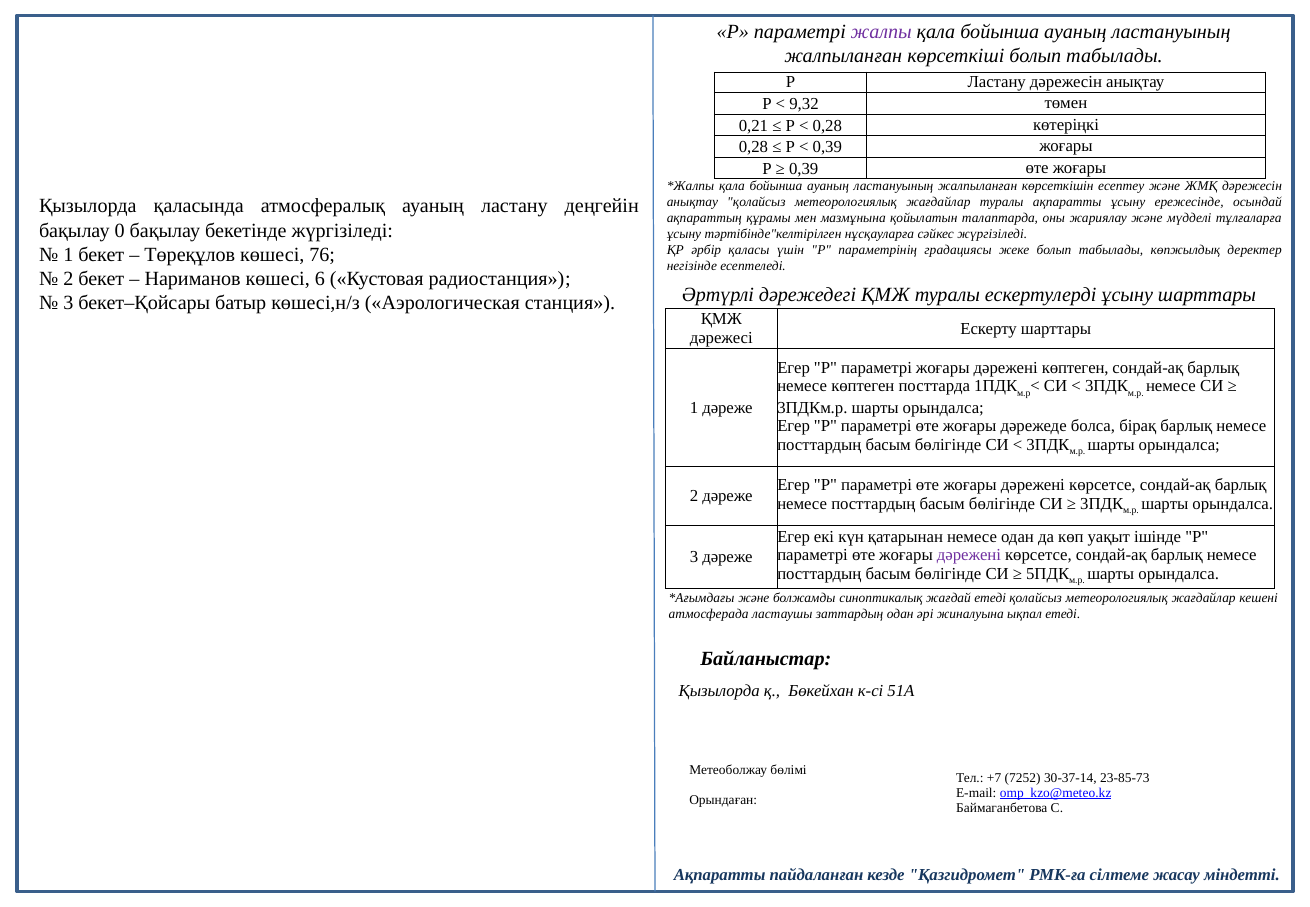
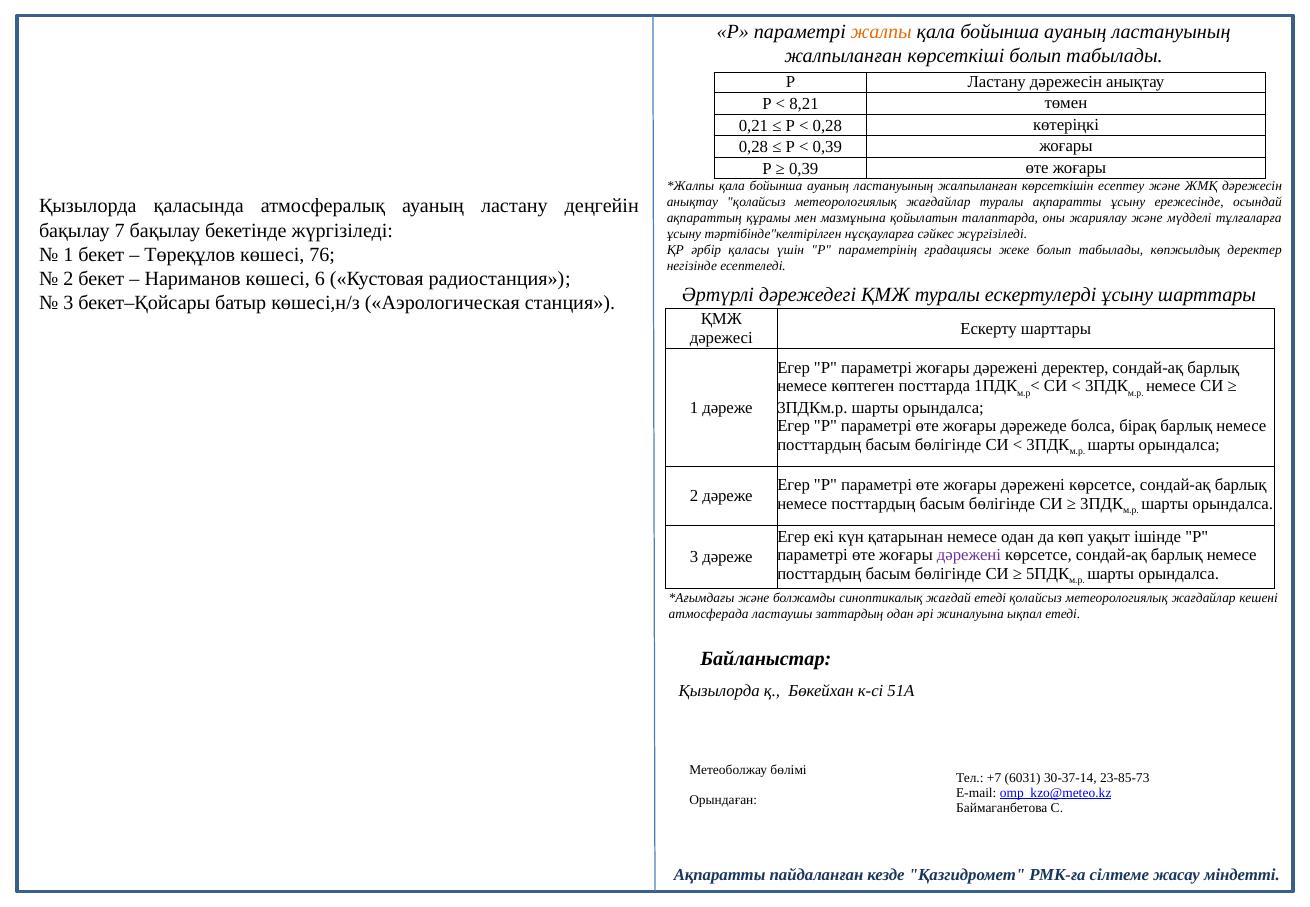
жалпы colour: purple -> orange
9,32: 9,32 -> 8,21
0: 0 -> 7
дәрежені көптеген: көптеген -> деректер
7252: 7252 -> 6031
